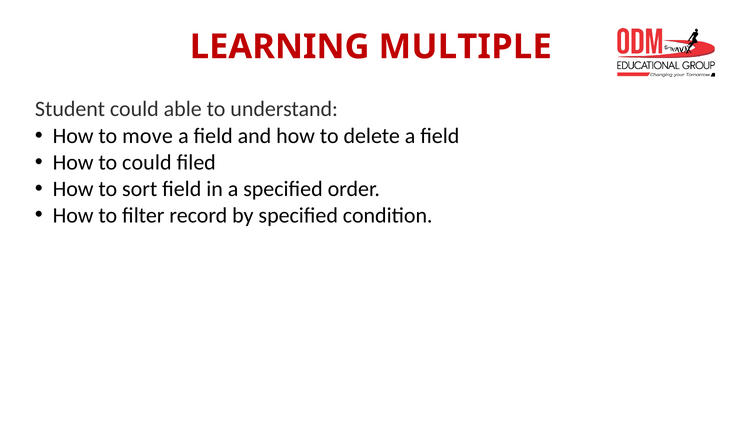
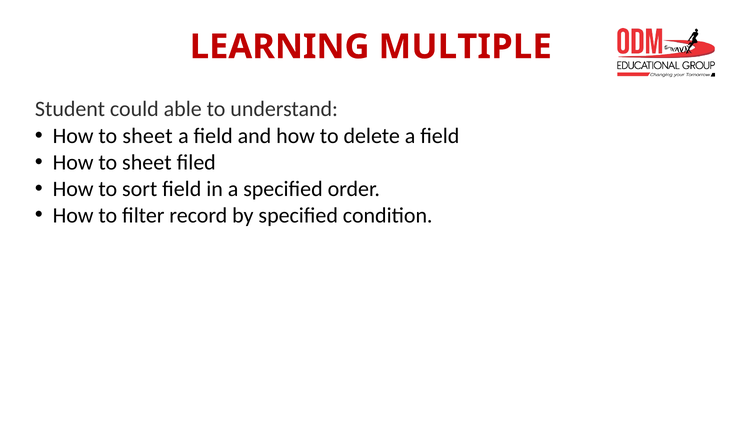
move at (148, 136): move -> sheet
could at (147, 163): could -> sheet
